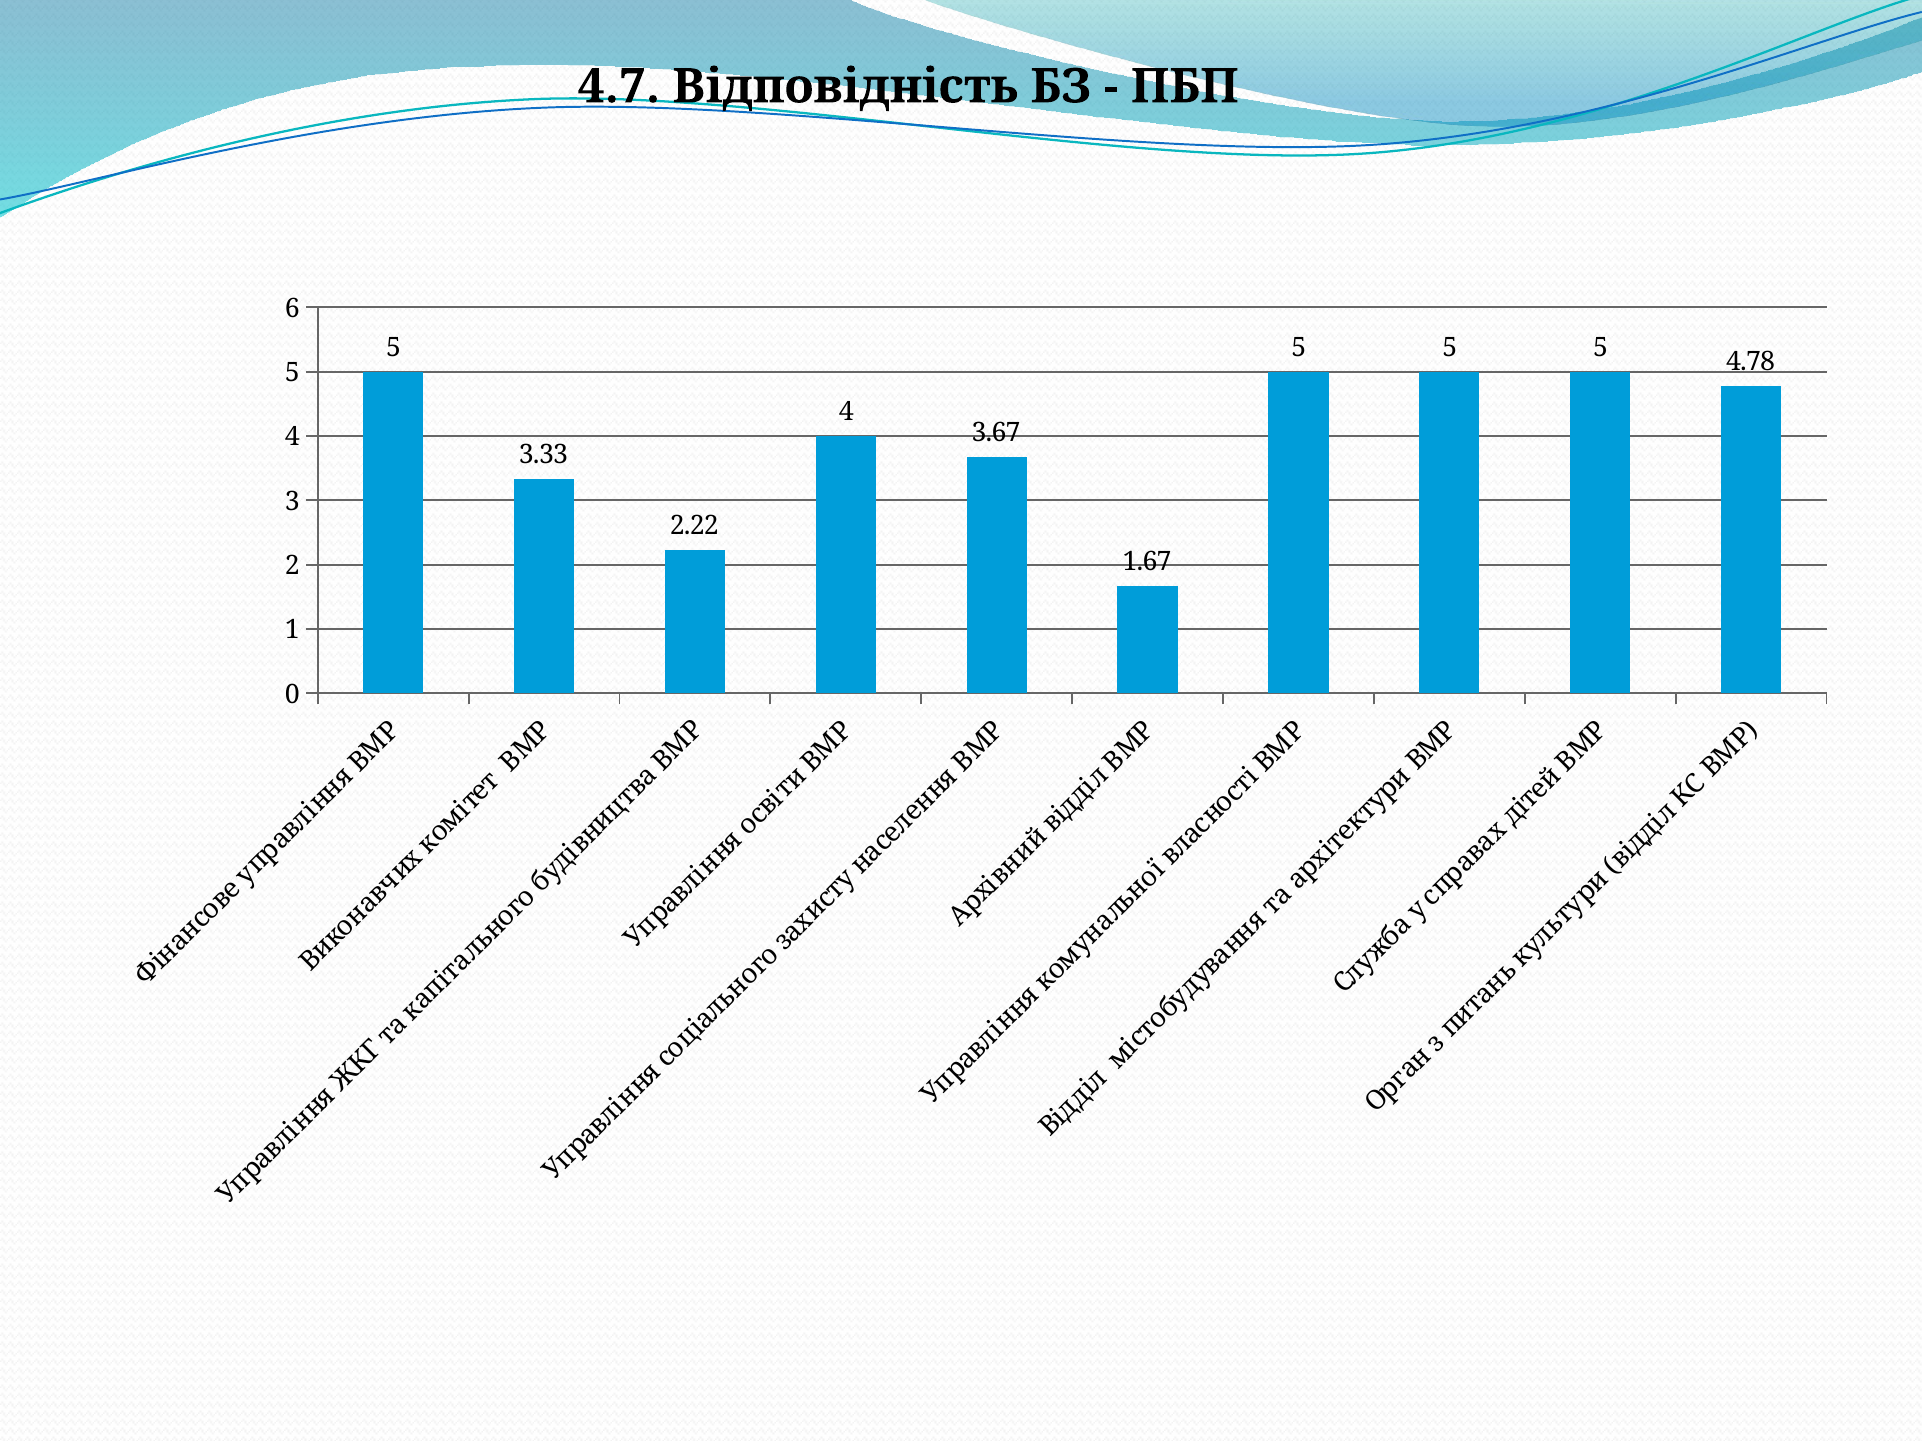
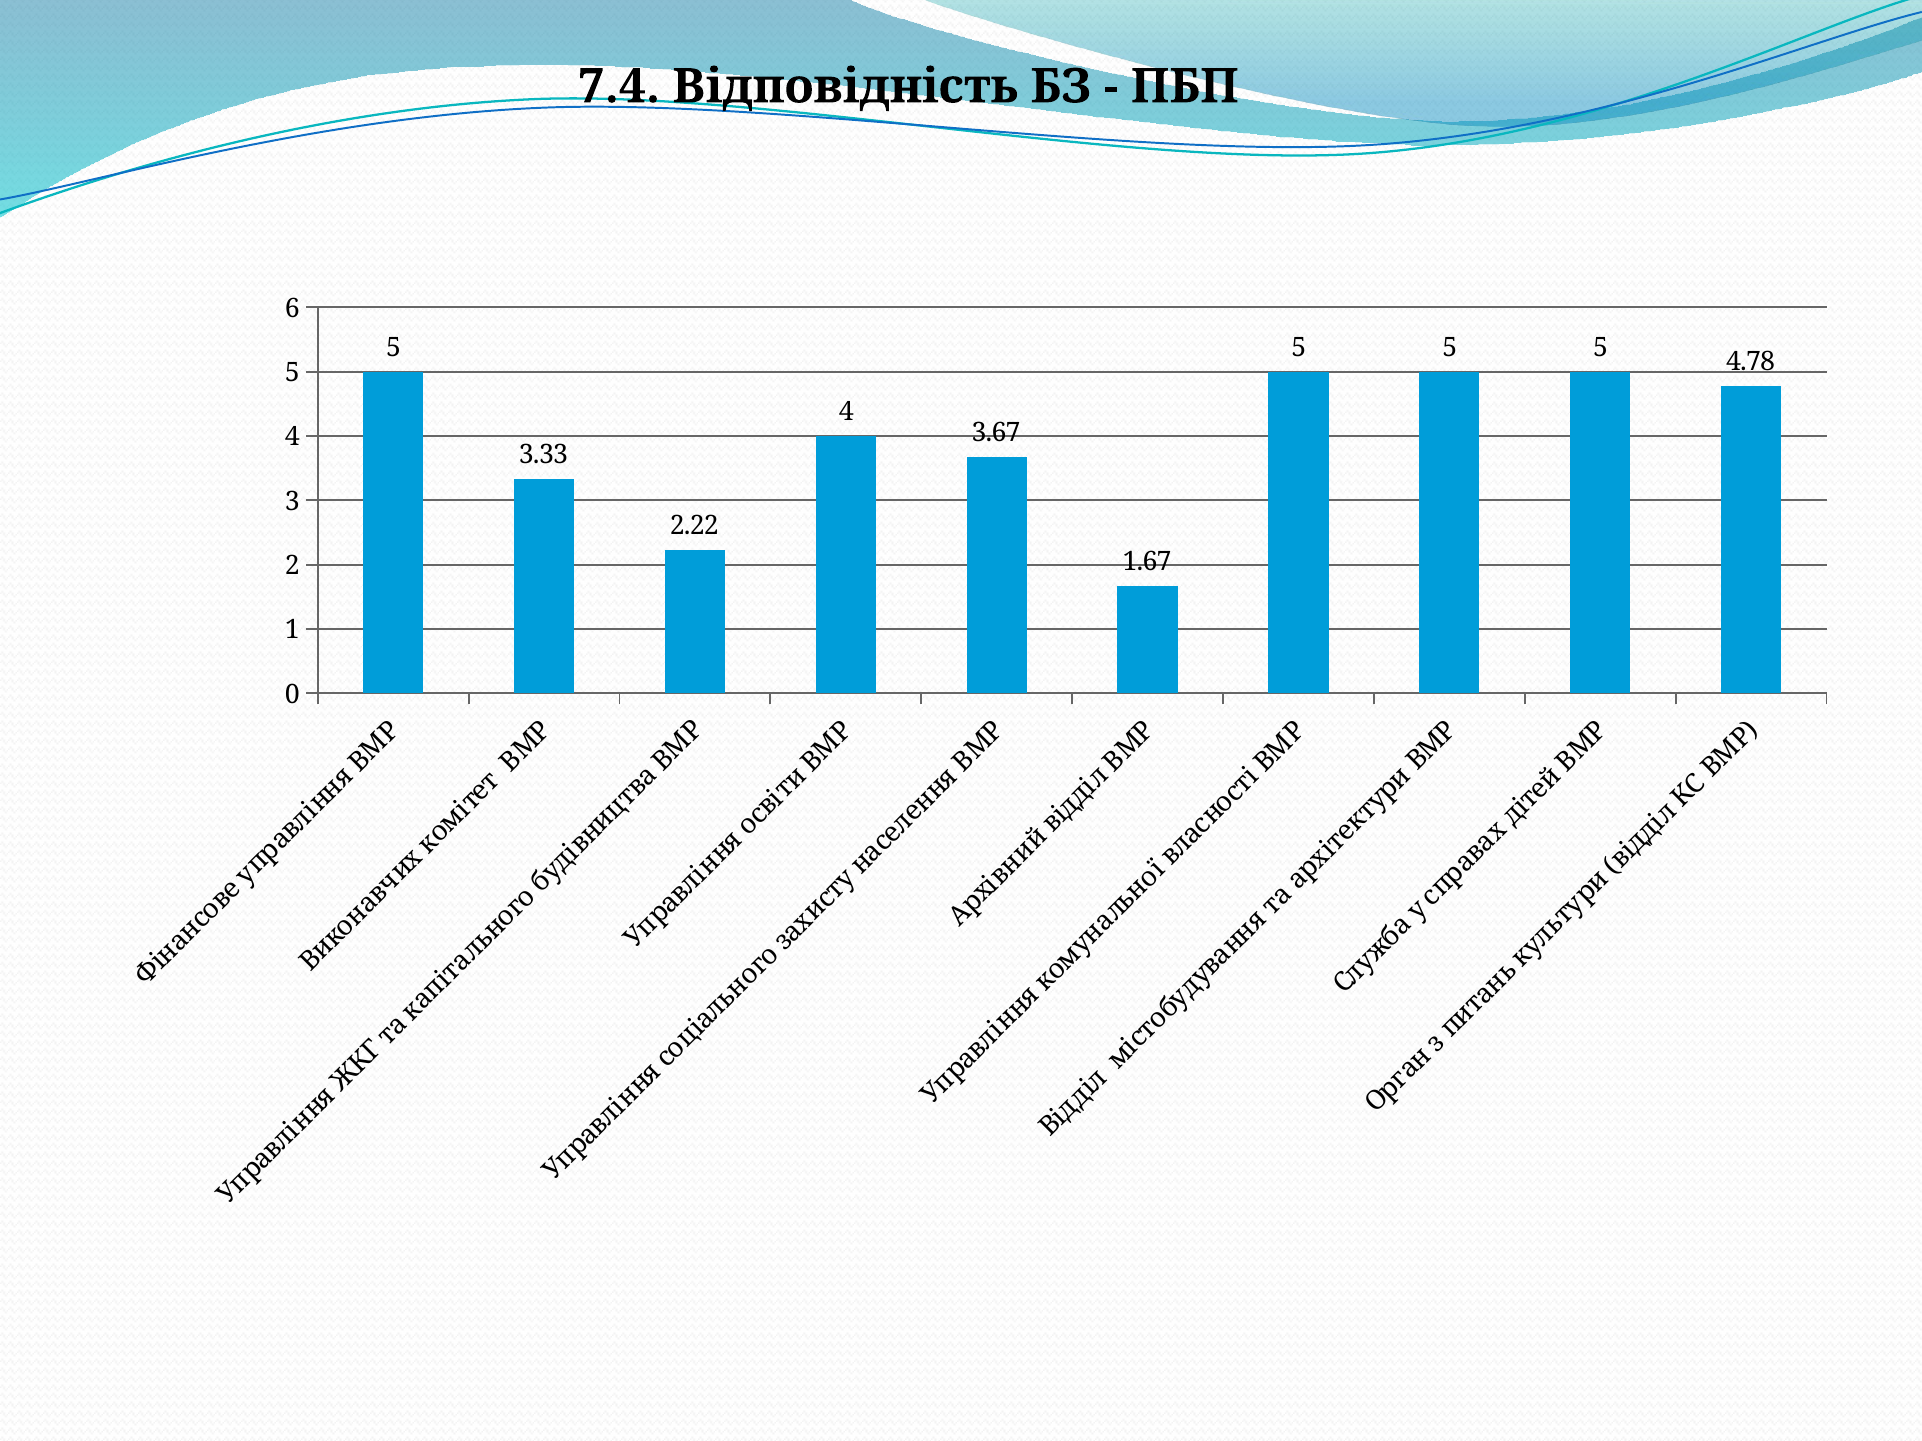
4.7: 4.7 -> 7.4
